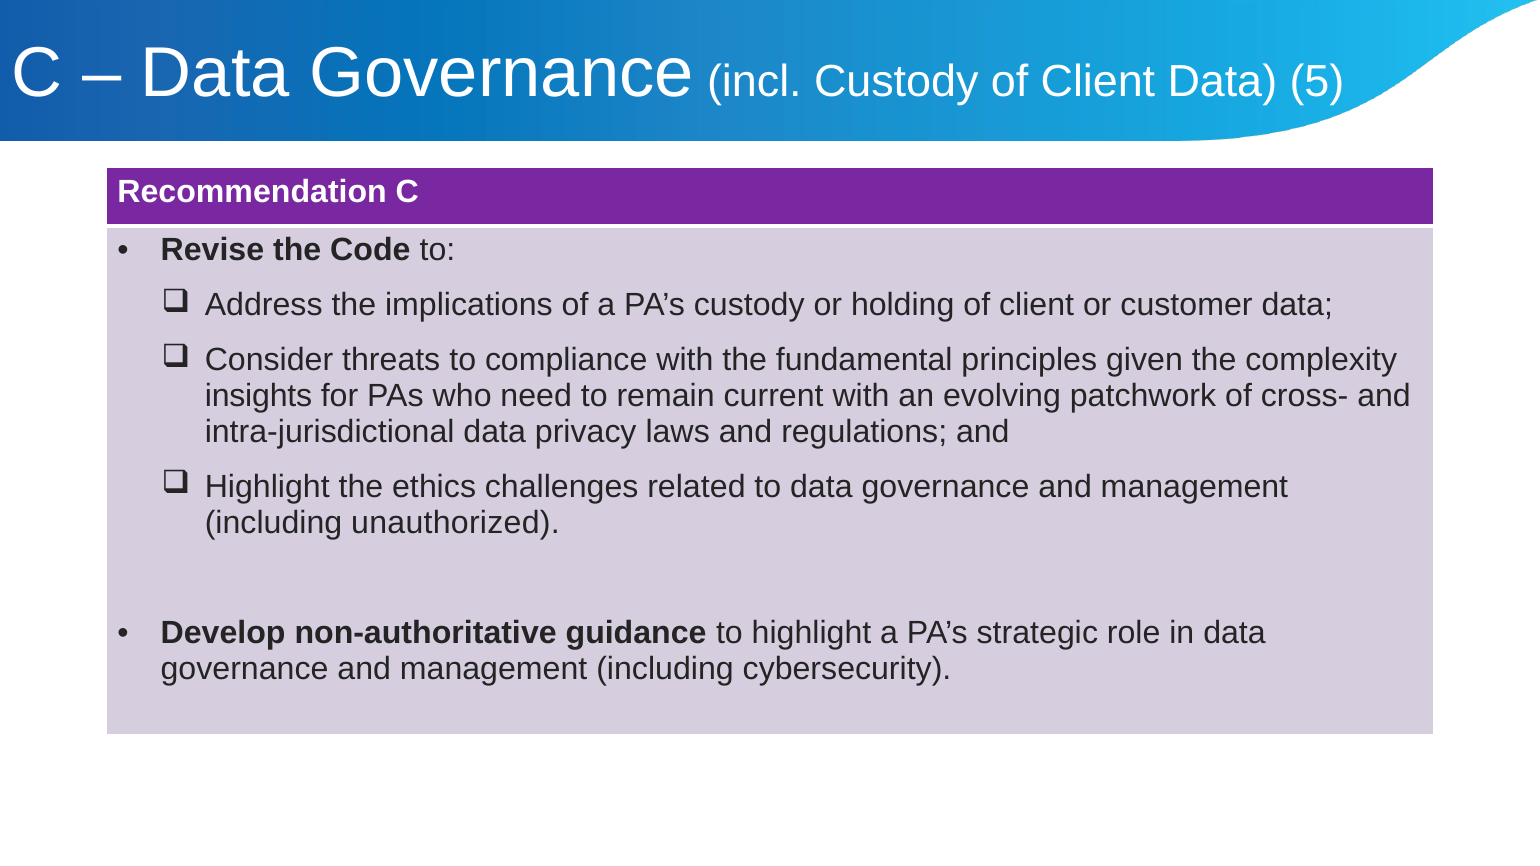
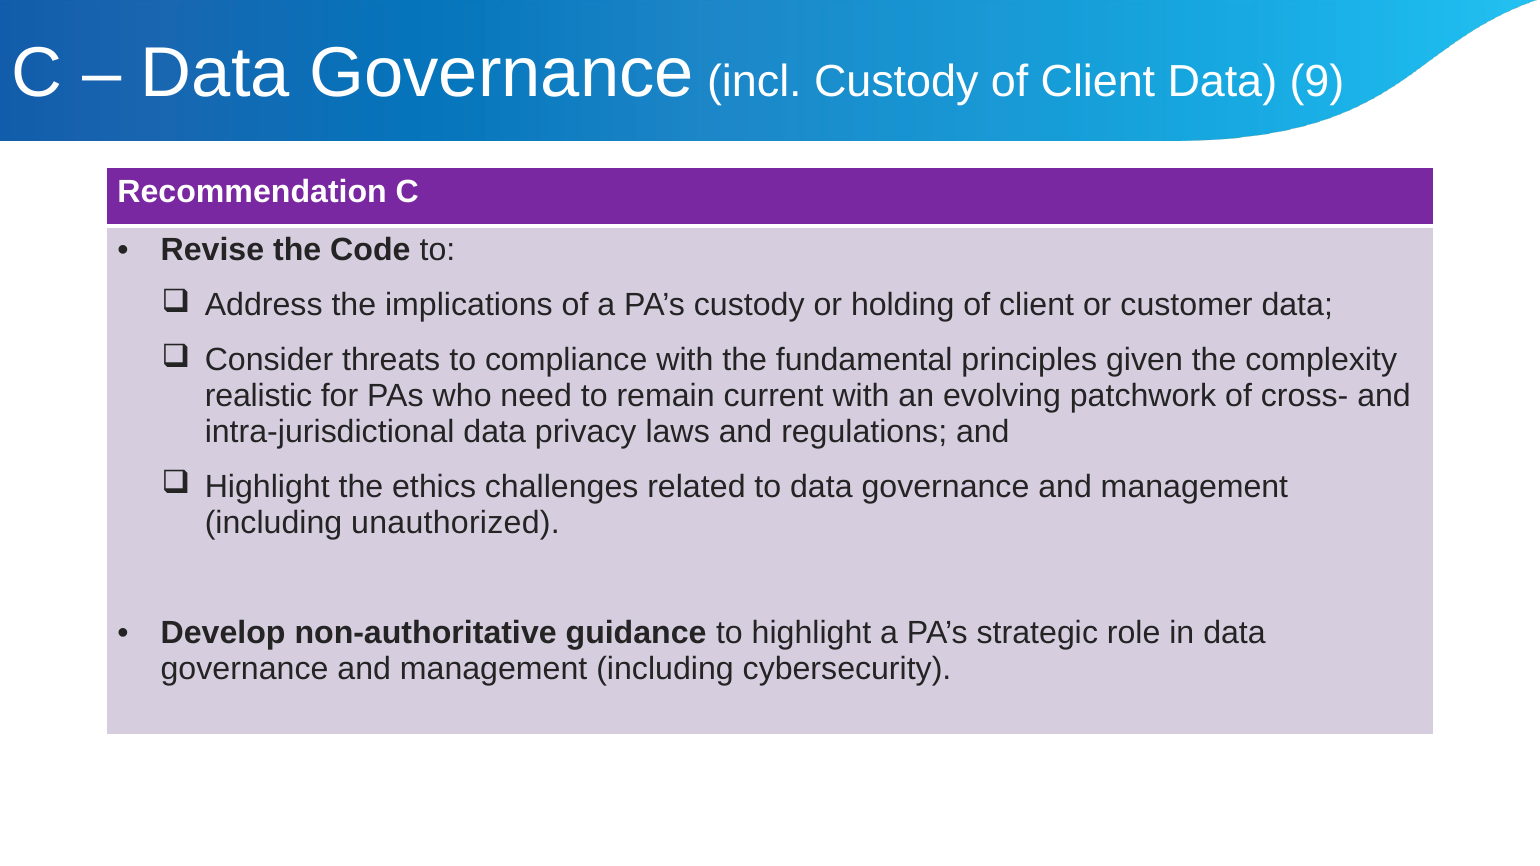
5: 5 -> 9
insights: insights -> realistic
